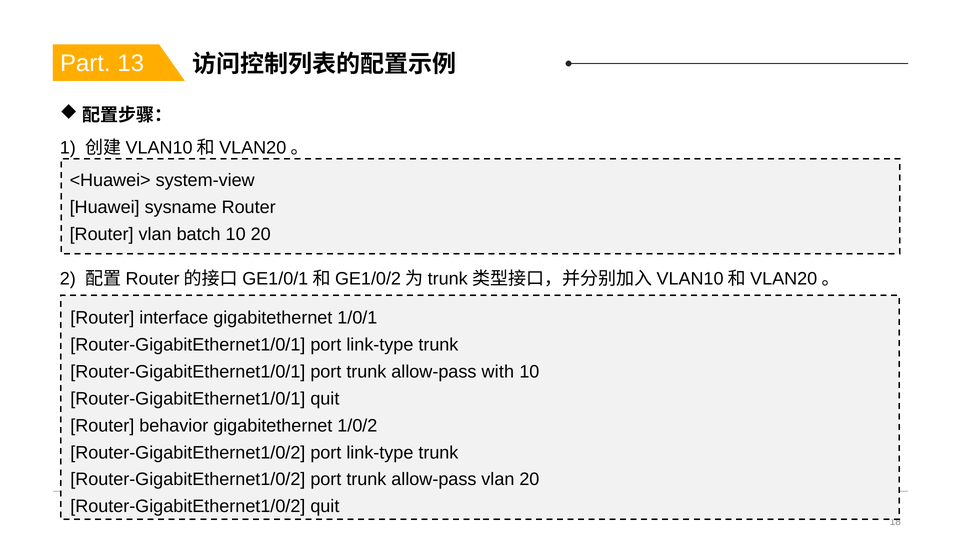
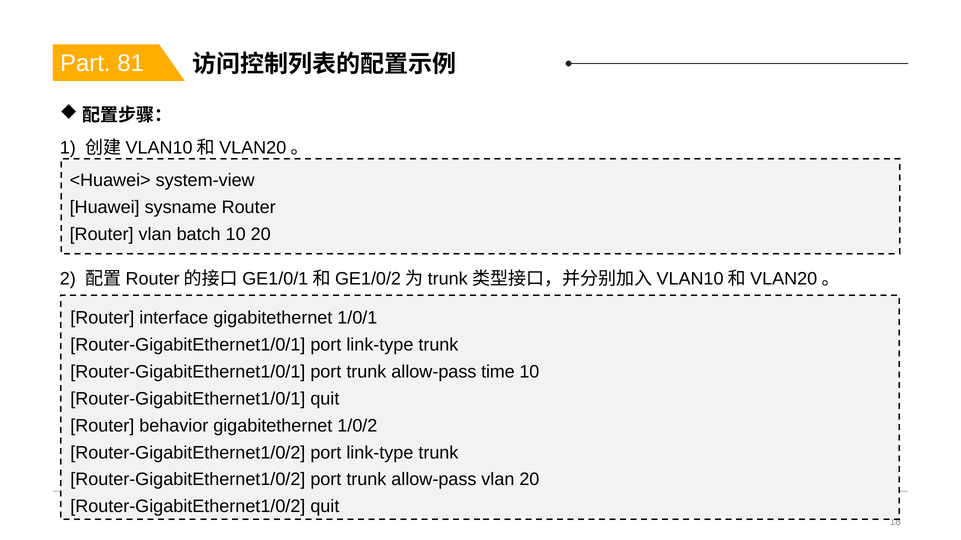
13: 13 -> 81
with: with -> time
